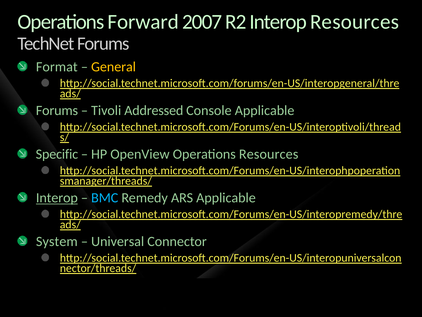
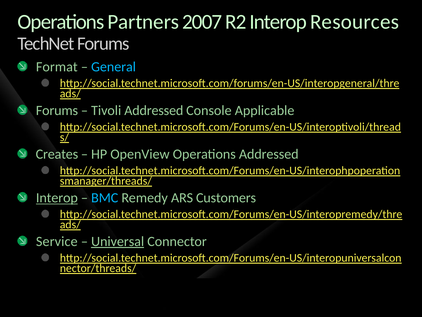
Forward: Forward -> Partners
General colour: yellow -> light blue
Specific: Specific -> Creates
Operations Resources: Resources -> Addressed
ARS Applicable: Applicable -> Customers
System: System -> Service
Universal underline: none -> present
